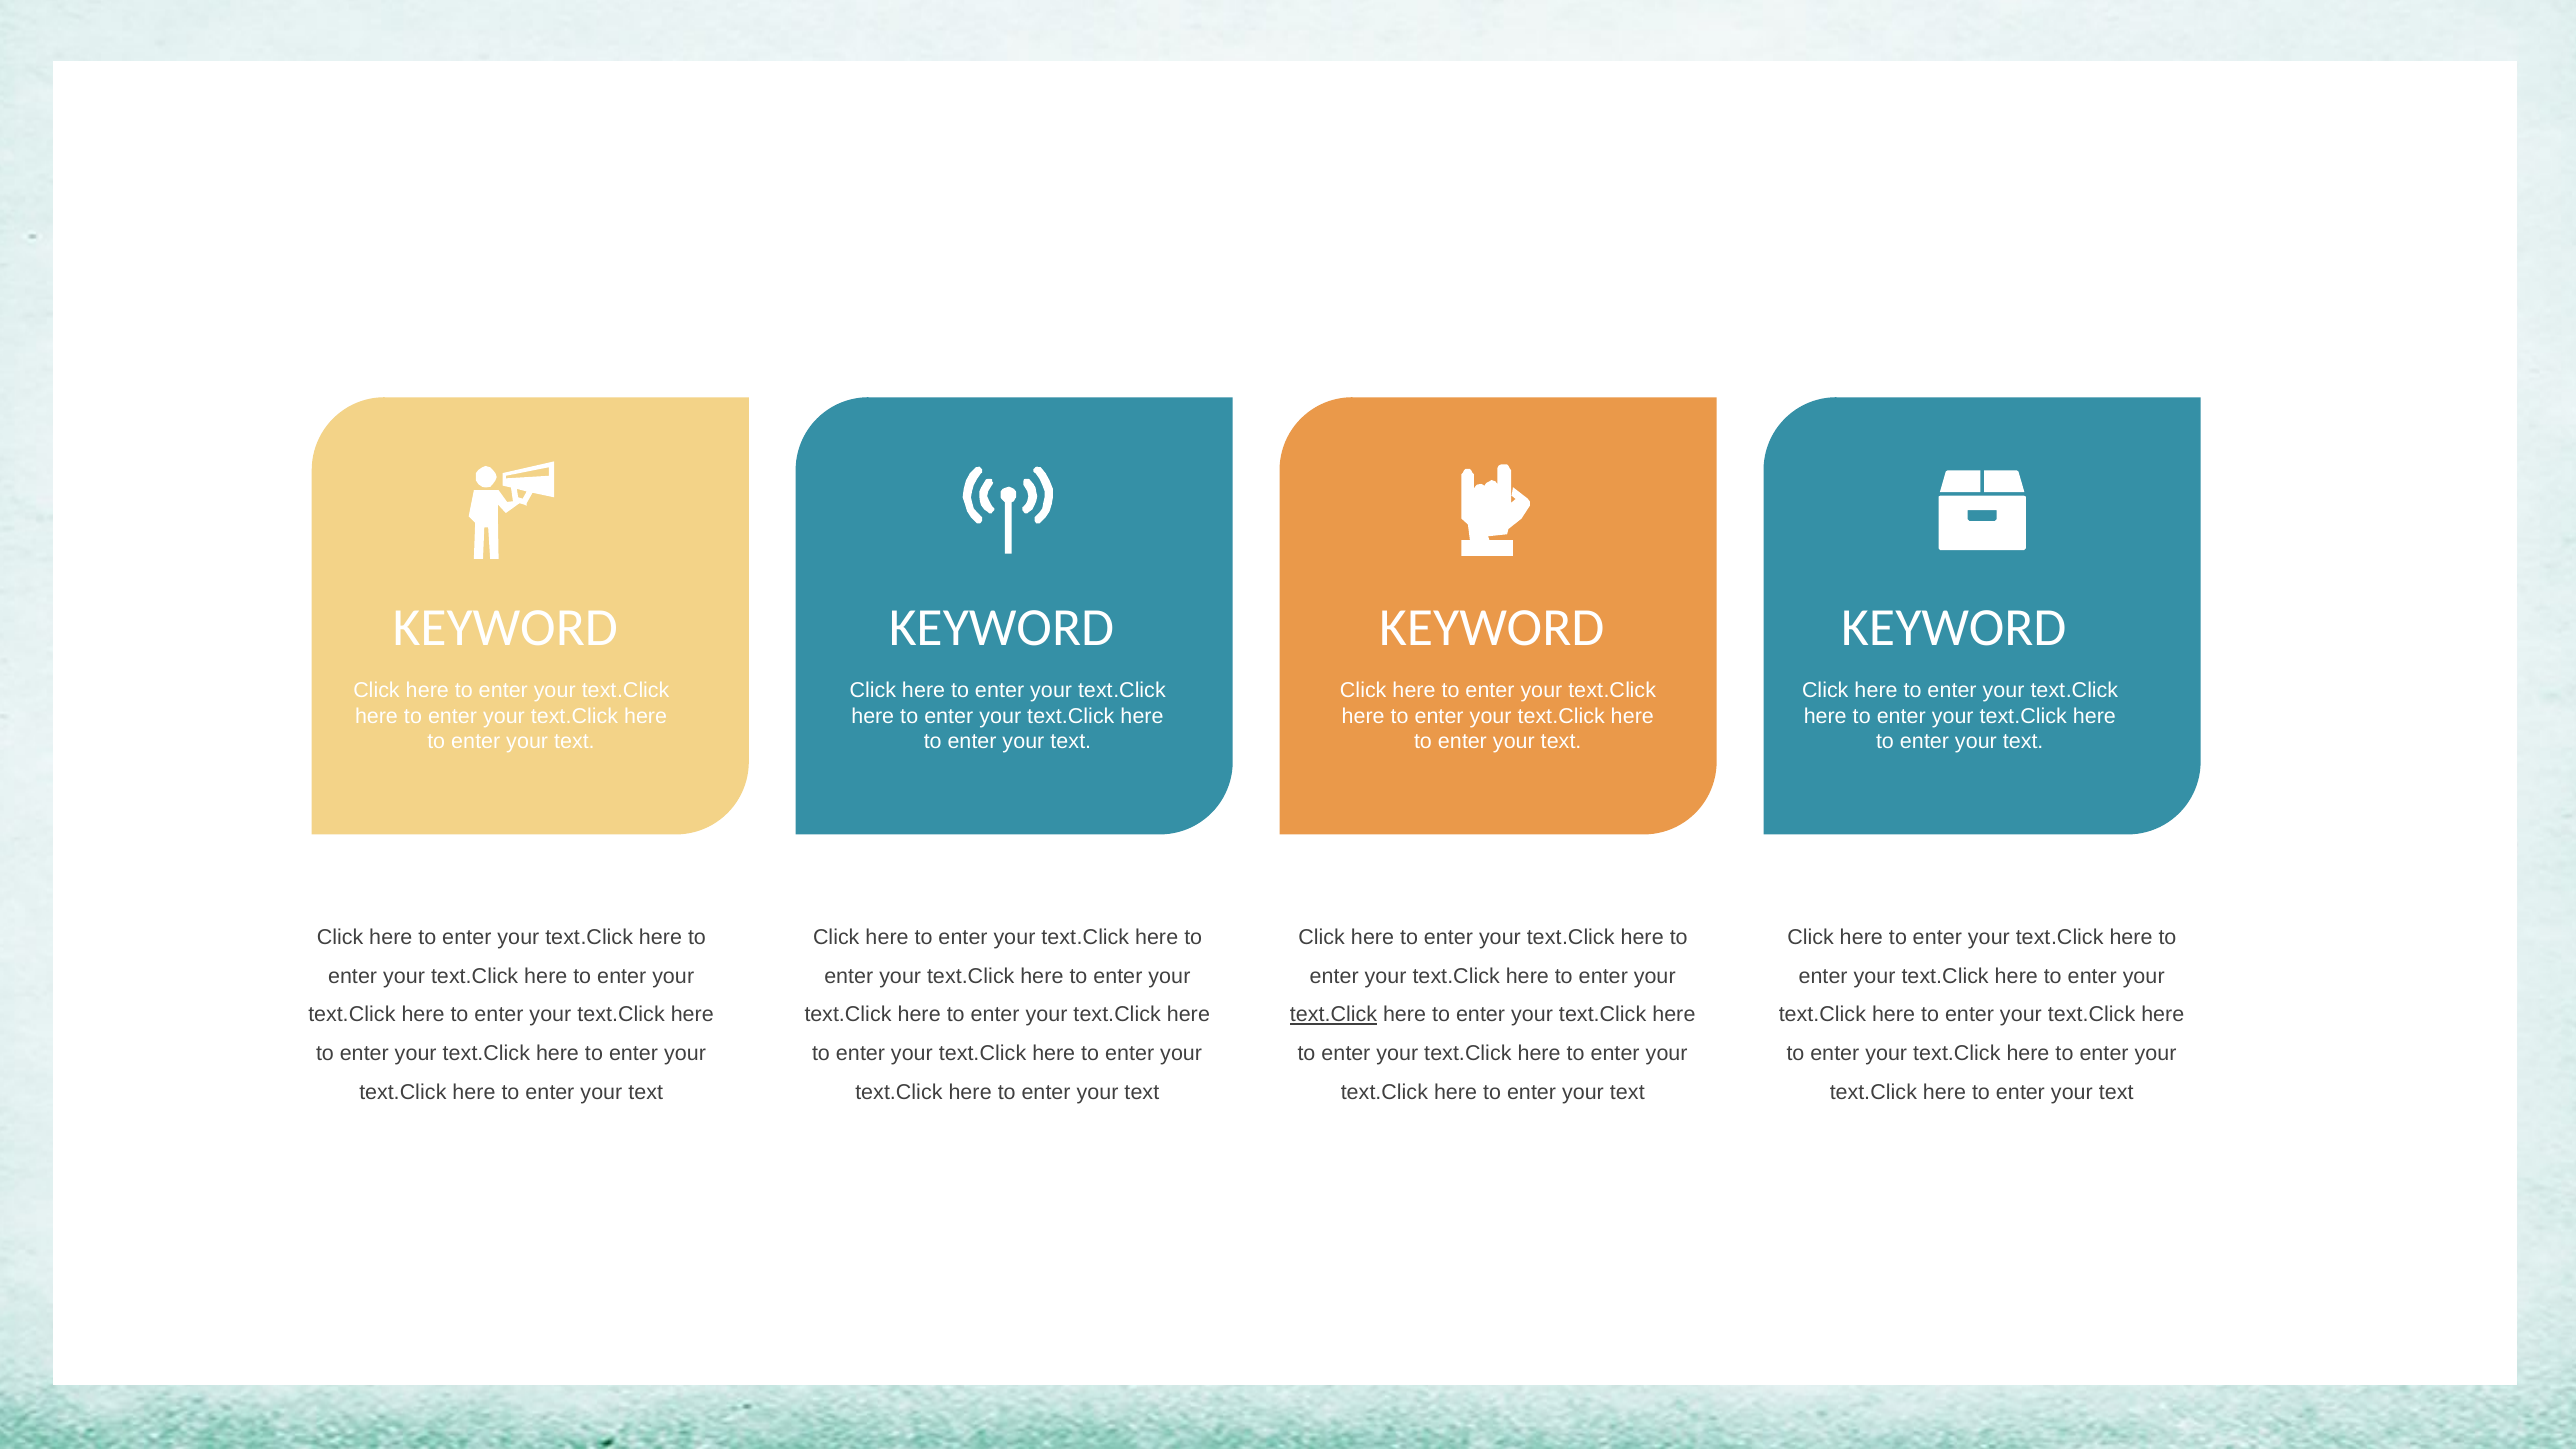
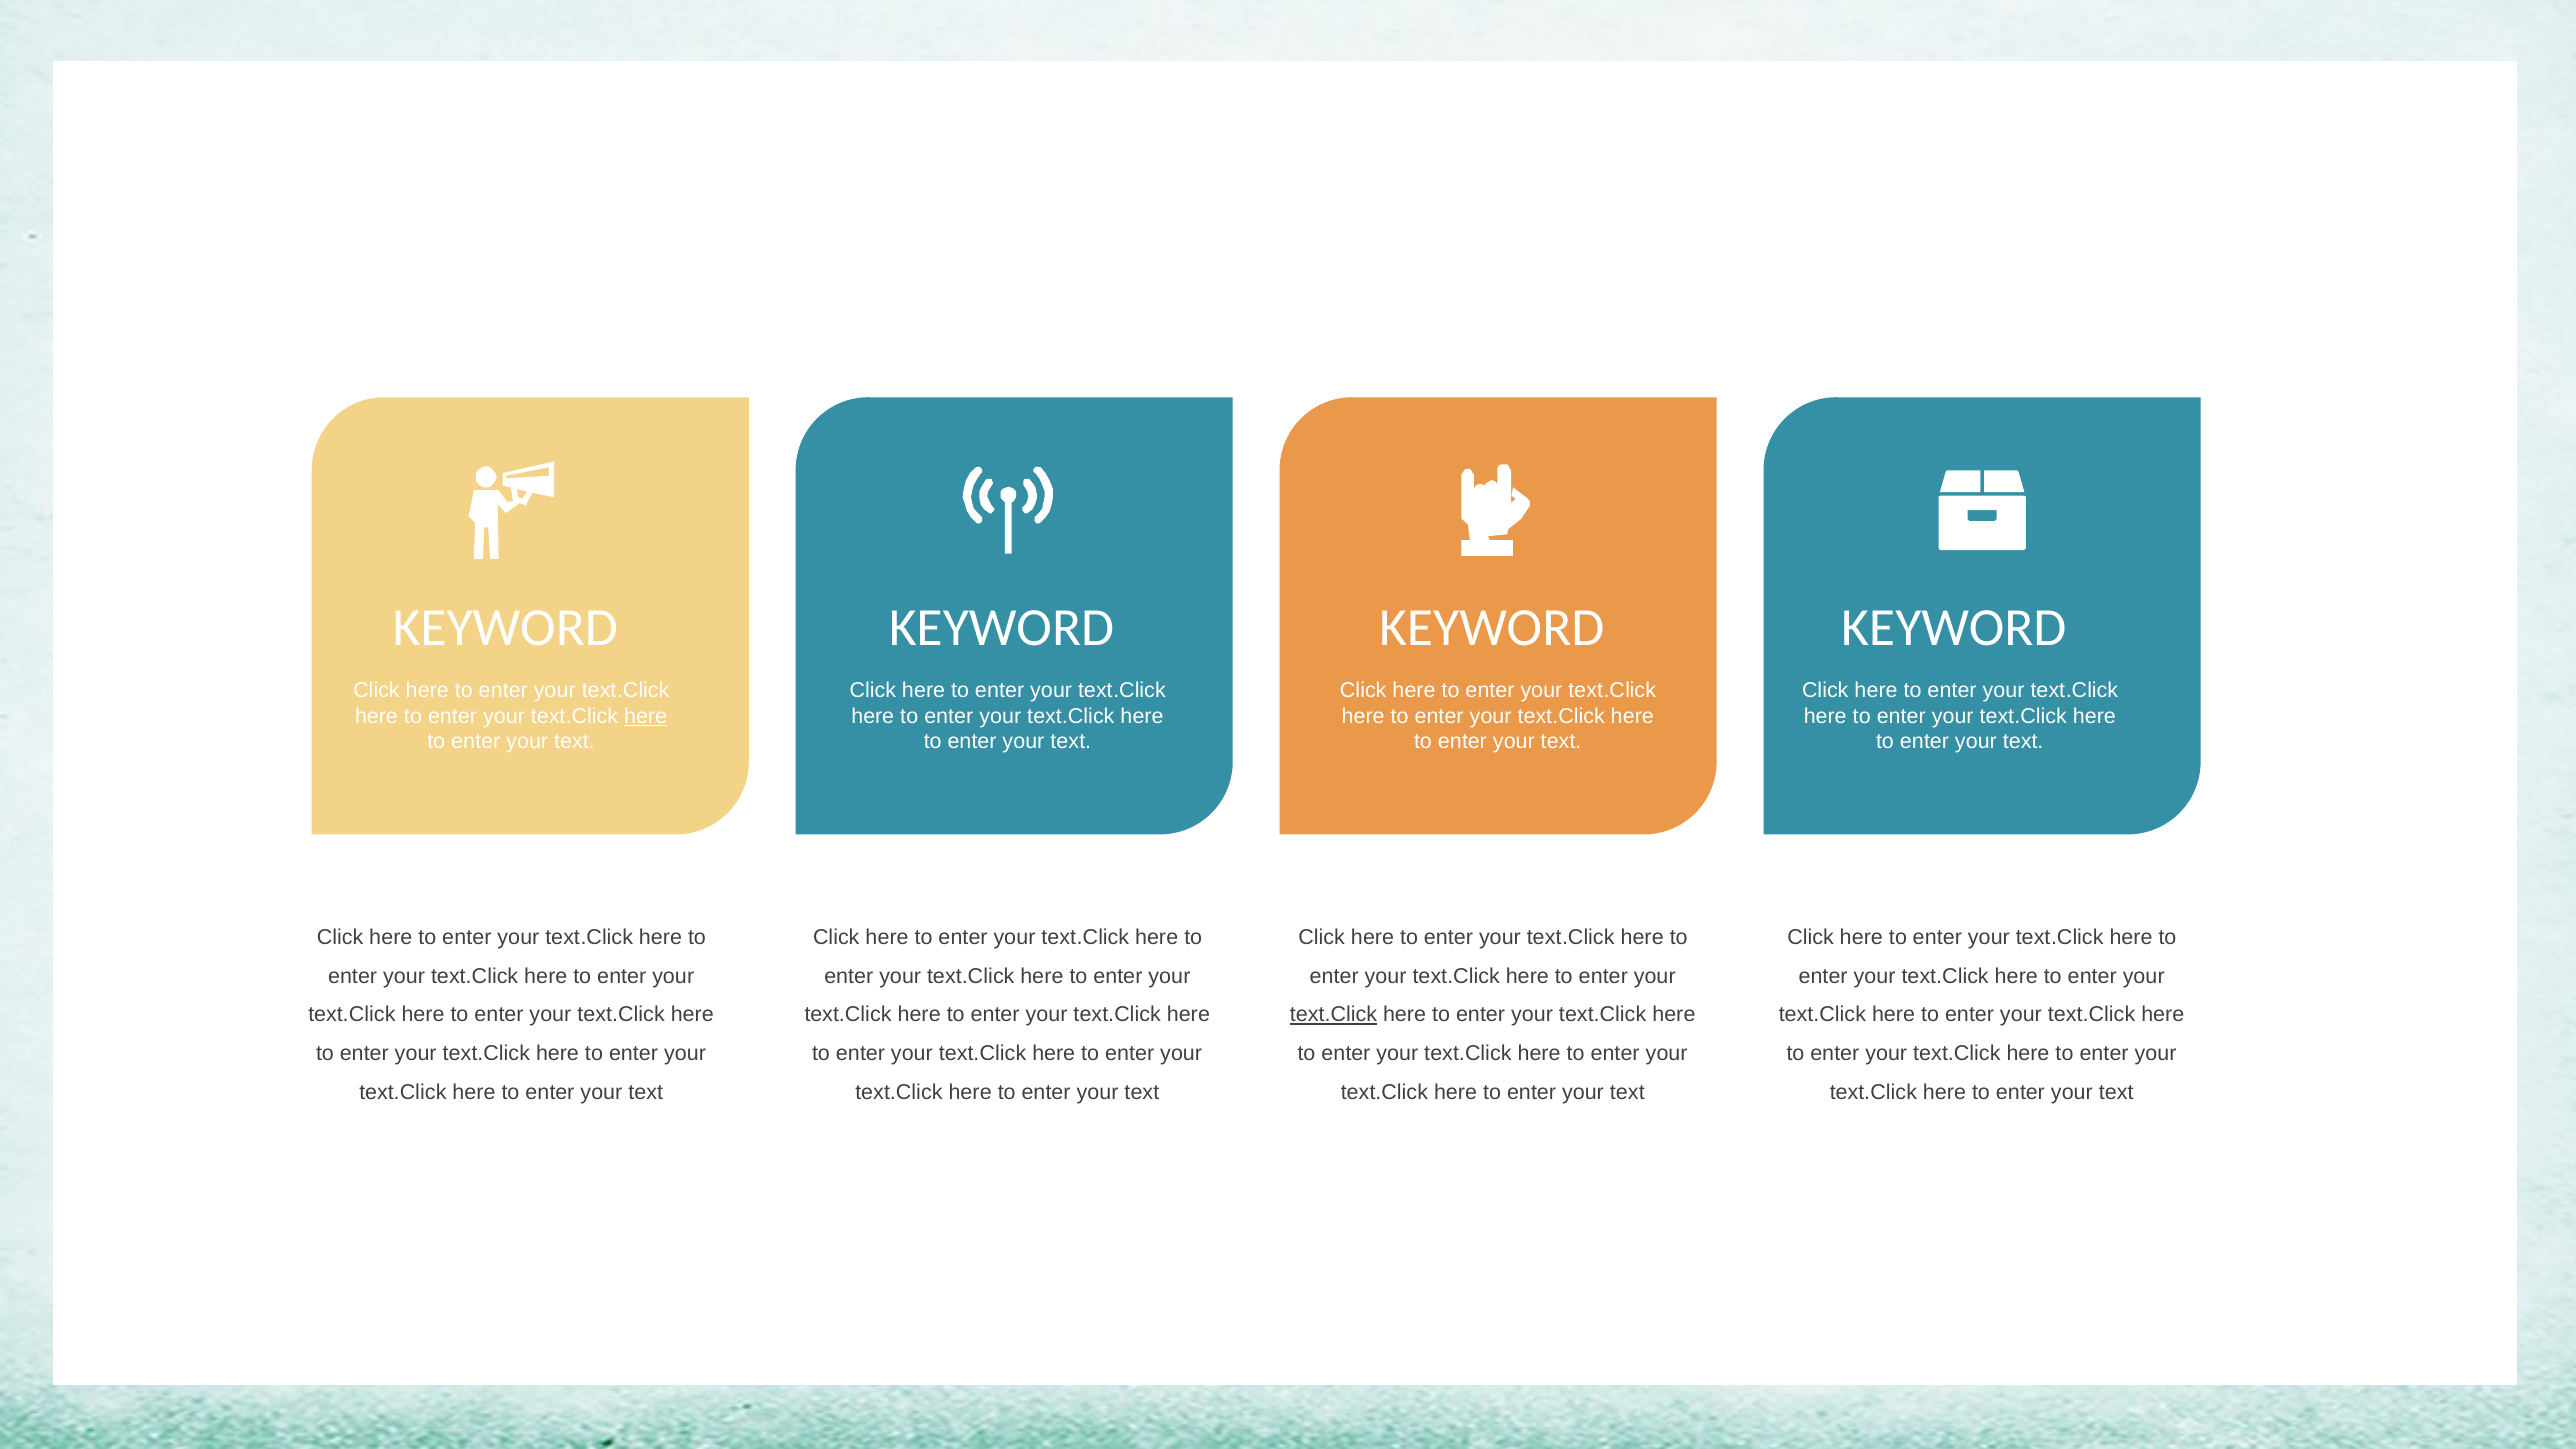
here at (646, 716) underline: none -> present
